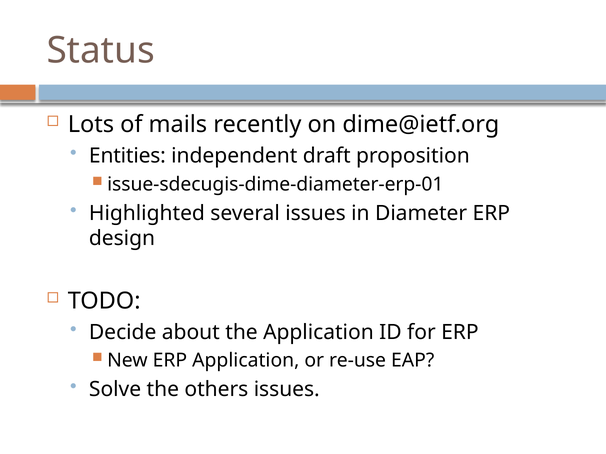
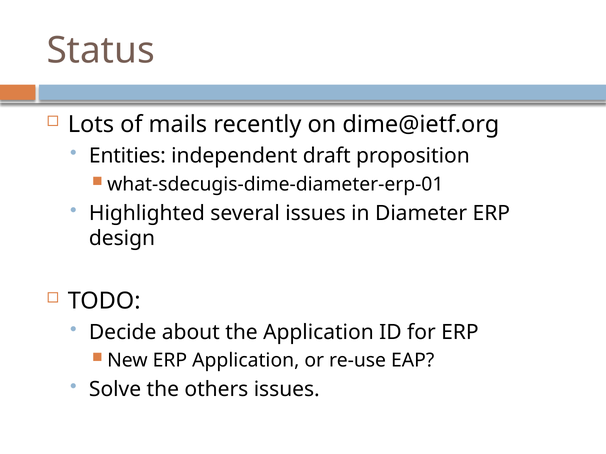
issue-sdecugis-dime-diameter-erp-01: issue-sdecugis-dime-diameter-erp-01 -> what-sdecugis-dime-diameter-erp-01
